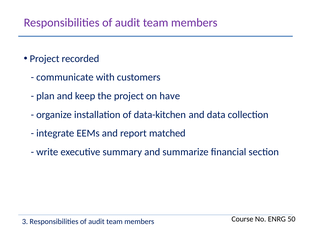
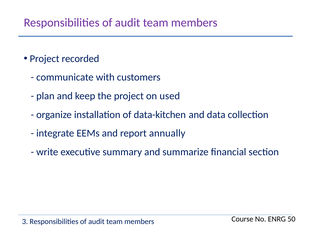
have: have -> used
matched: matched -> annually
